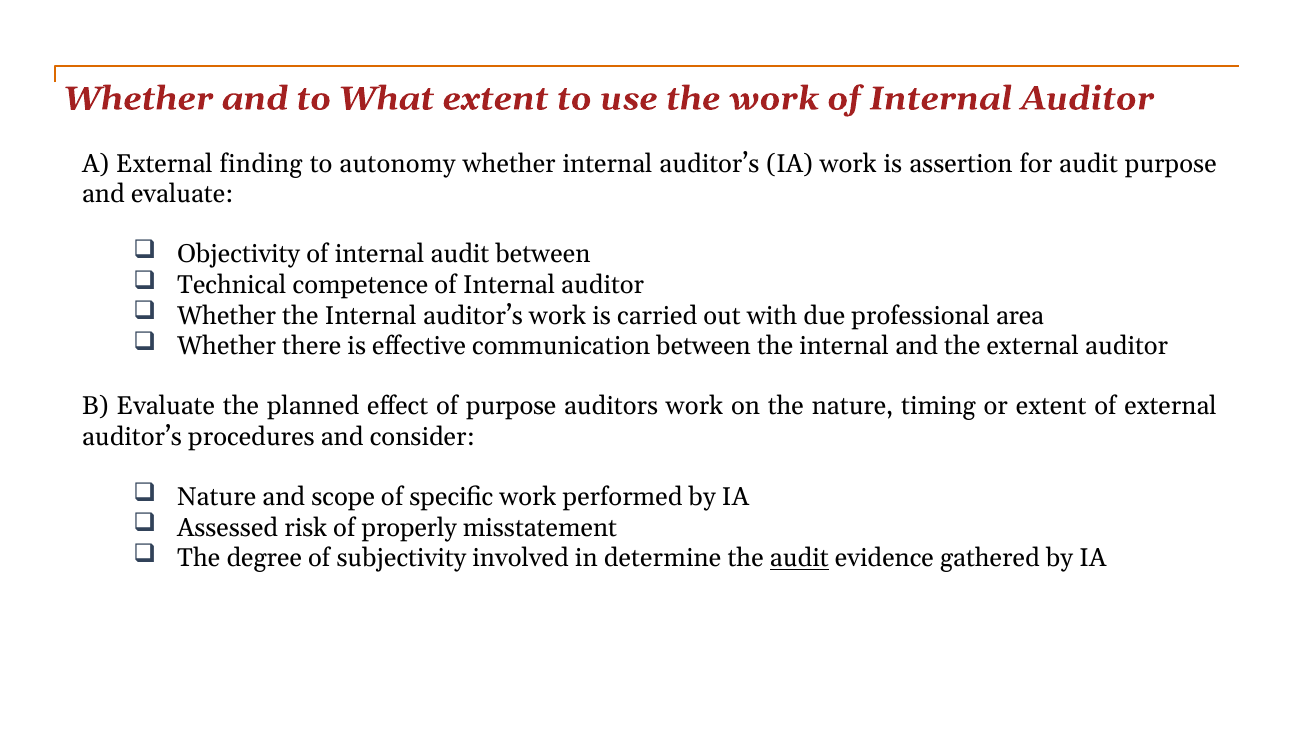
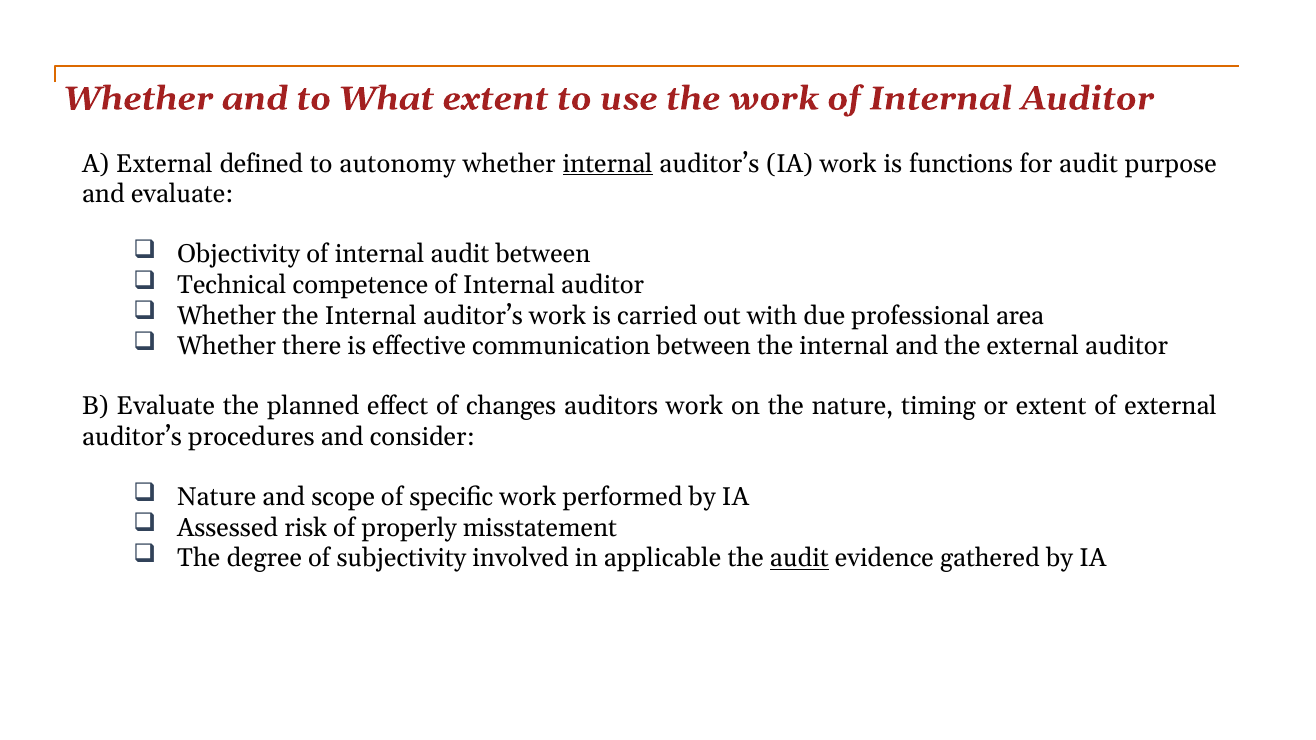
finding: finding -> defined
internal at (608, 164) underline: none -> present
assertion: assertion -> functions
of purpose: purpose -> changes
determine: determine -> applicable
